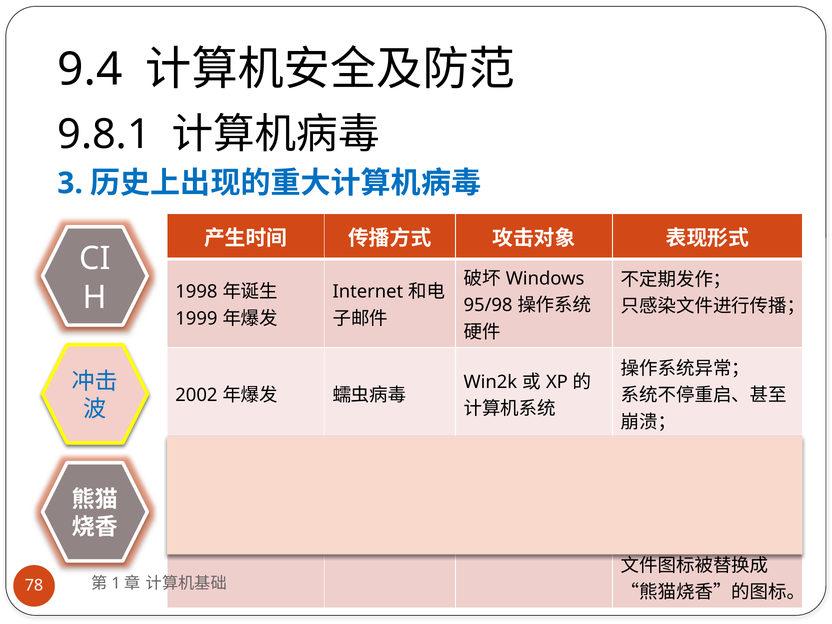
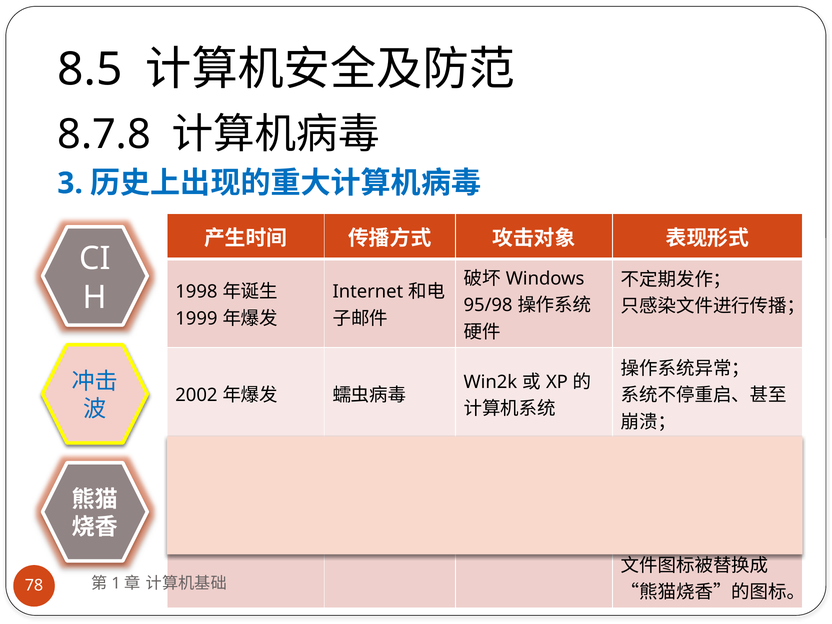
9.4: 9.4 -> 8.5
9.8.1: 9.8.1 -> 8.7.8
